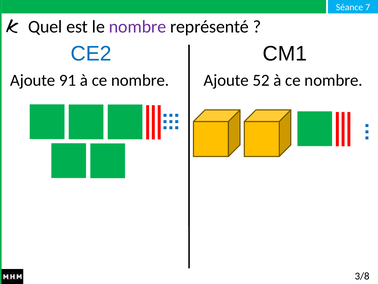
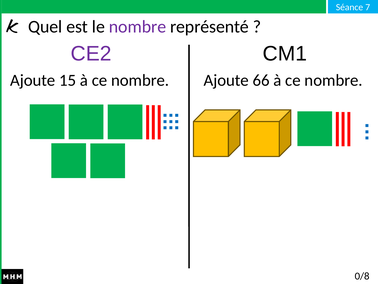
CE2 colour: blue -> purple
91: 91 -> 15
52: 52 -> 66
3/8: 3/8 -> 0/8
